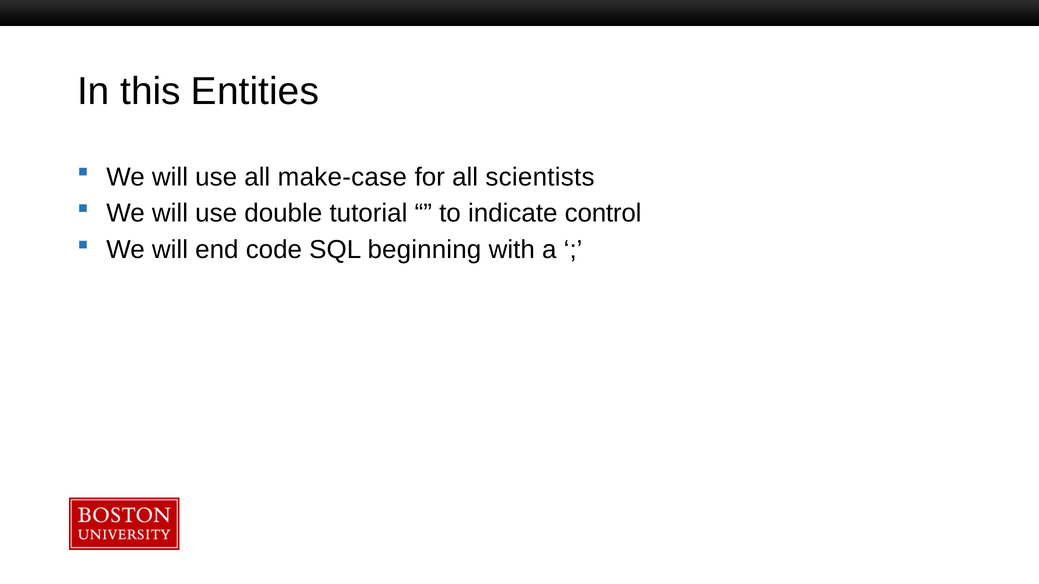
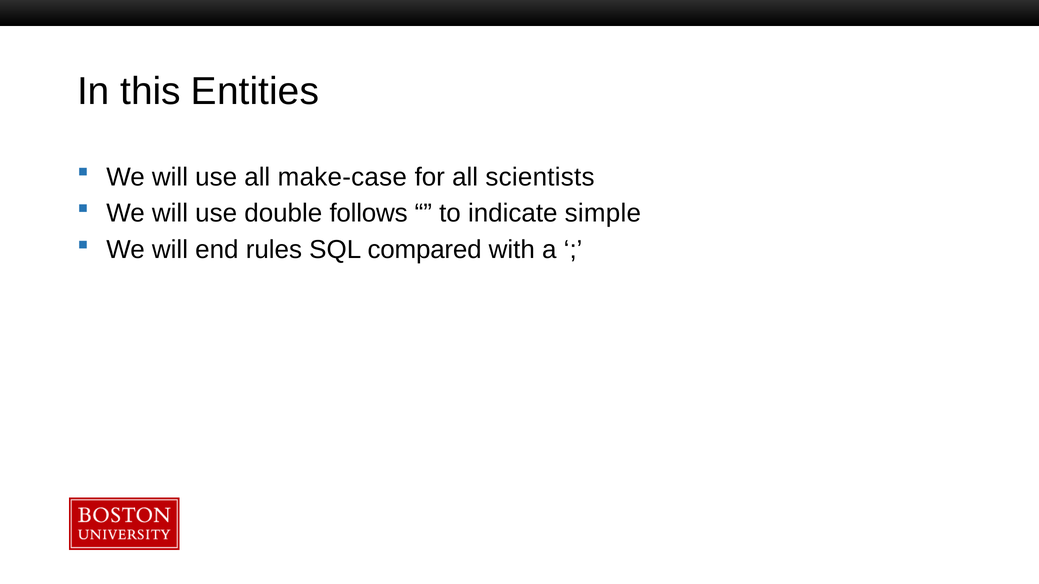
tutorial: tutorial -> follows
control: control -> simple
code: code -> rules
beginning: beginning -> compared
